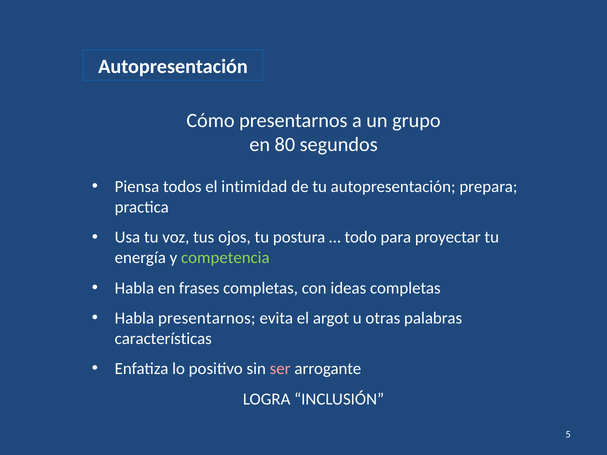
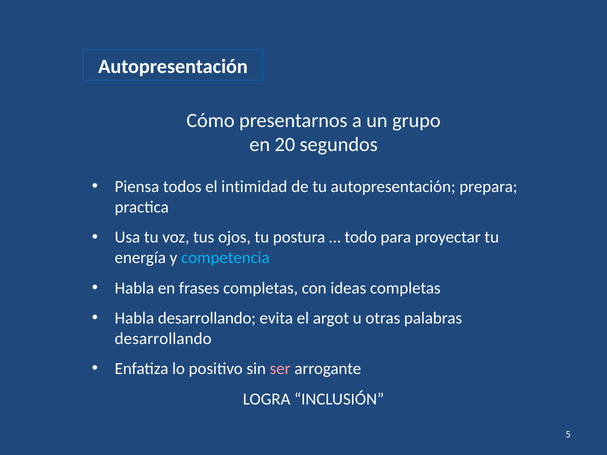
80: 80 -> 20
competencia colour: light green -> light blue
Habla presentarnos: presentarnos -> desarrollando
características at (163, 339): características -> desarrollando
